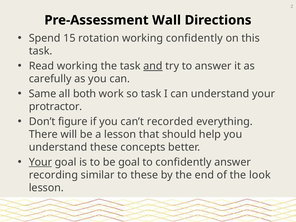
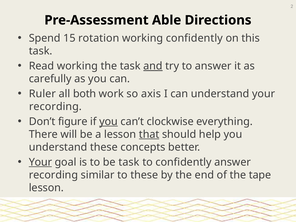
Wall: Wall -> Able
Same: Same -> Ruler
so task: task -> axis
protractor at (56, 107): protractor -> recording
you at (109, 122) underline: none -> present
recorded: recorded -> clockwise
that underline: none -> present
be goal: goal -> task
look: look -> tape
